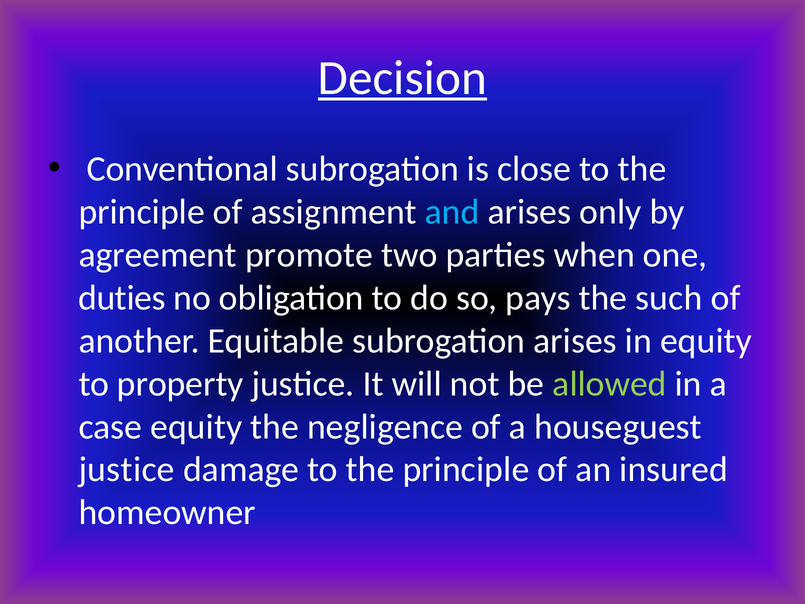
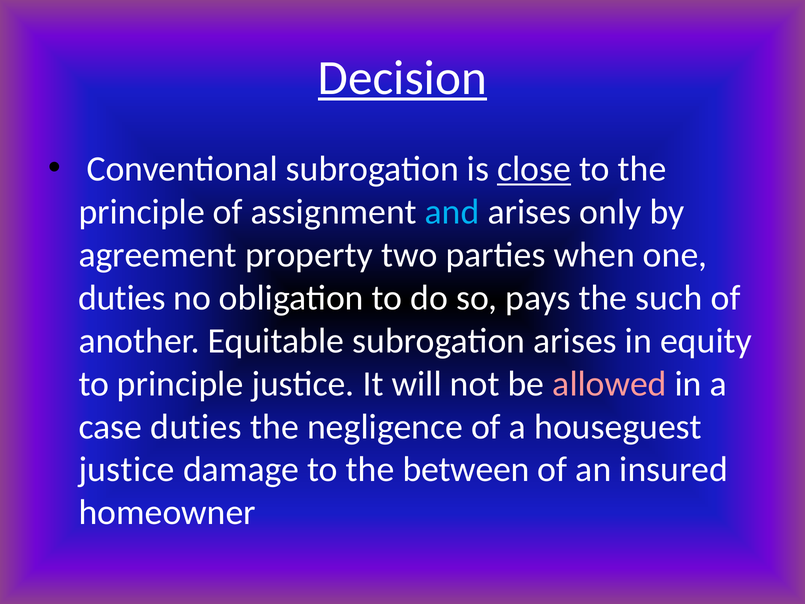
close underline: none -> present
promote: promote -> property
to property: property -> principle
allowed colour: light green -> pink
case equity: equity -> duties
damage to the principle: principle -> between
